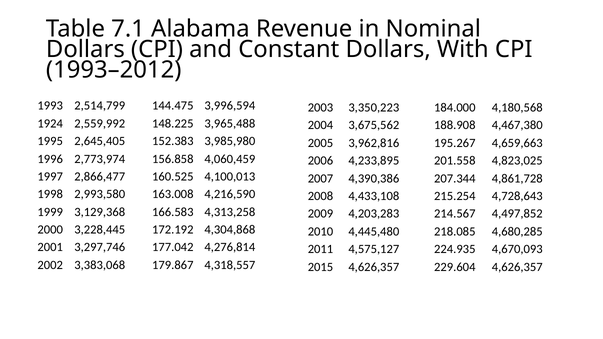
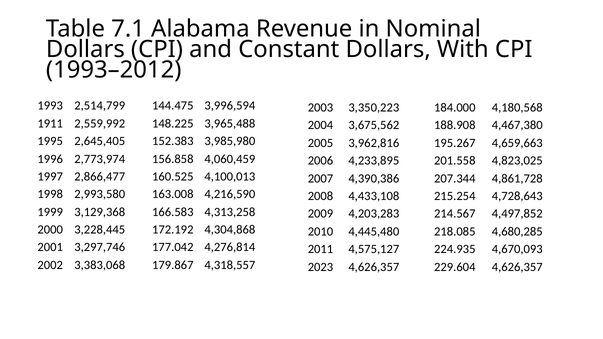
1924: 1924 -> 1911
2015: 2015 -> 2023
